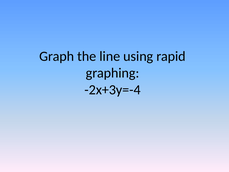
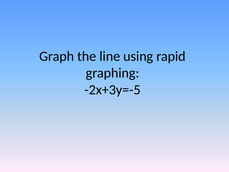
-2x+3y=-4: -2x+3y=-4 -> -2x+3y=-5
